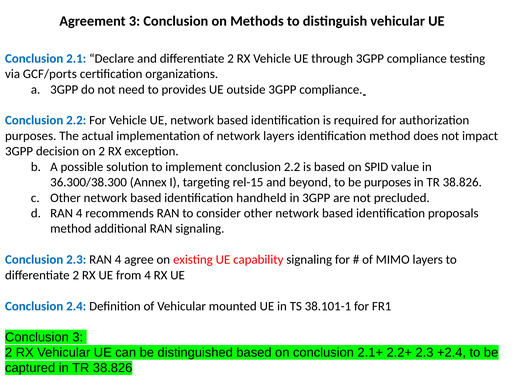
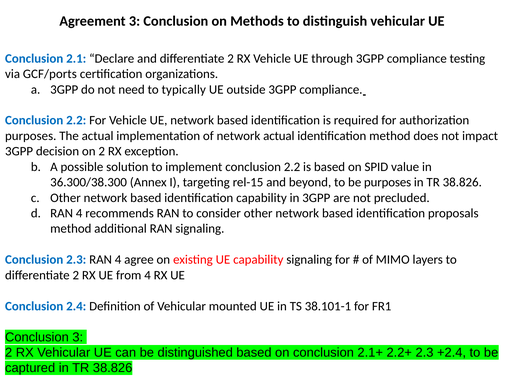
provides: provides -> typically
network layers: layers -> actual
identification handheld: handheld -> capability
